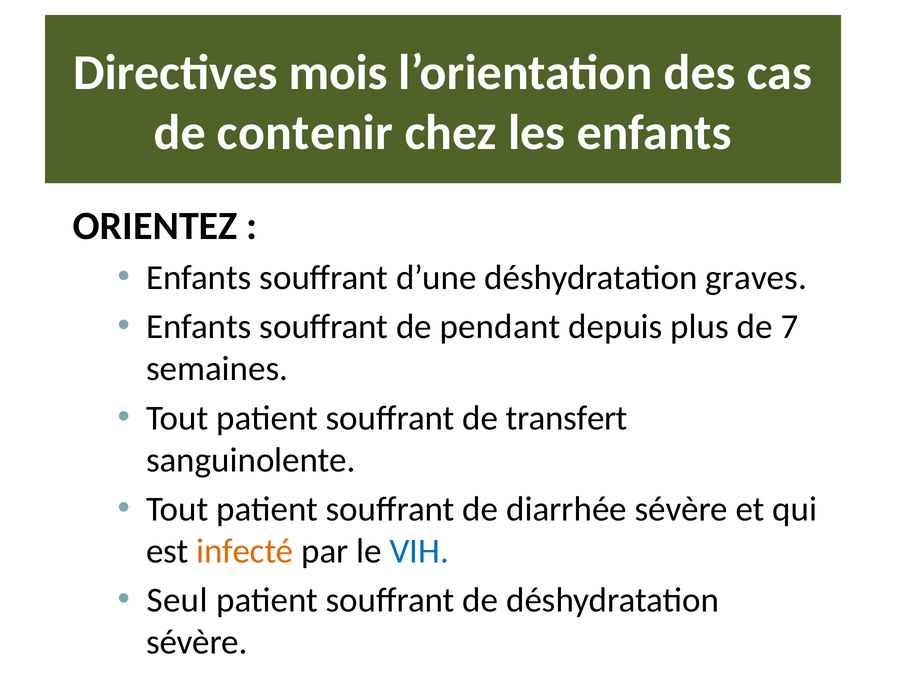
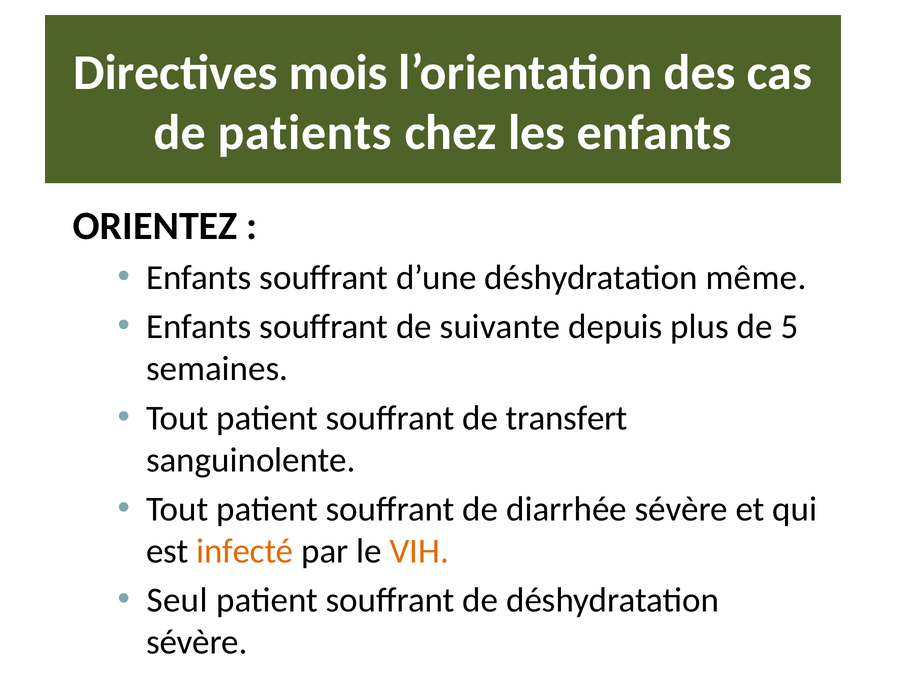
contenir: contenir -> patients
graves: graves -> même
pendant: pendant -> suivante
7: 7 -> 5
VIH colour: blue -> orange
